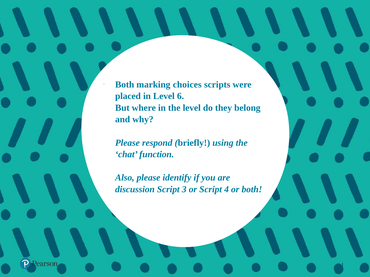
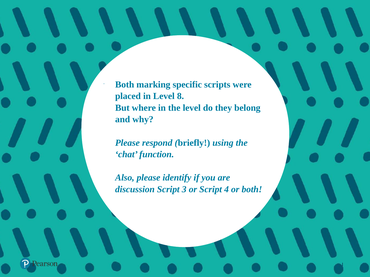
choices: choices -> specific
6: 6 -> 8
